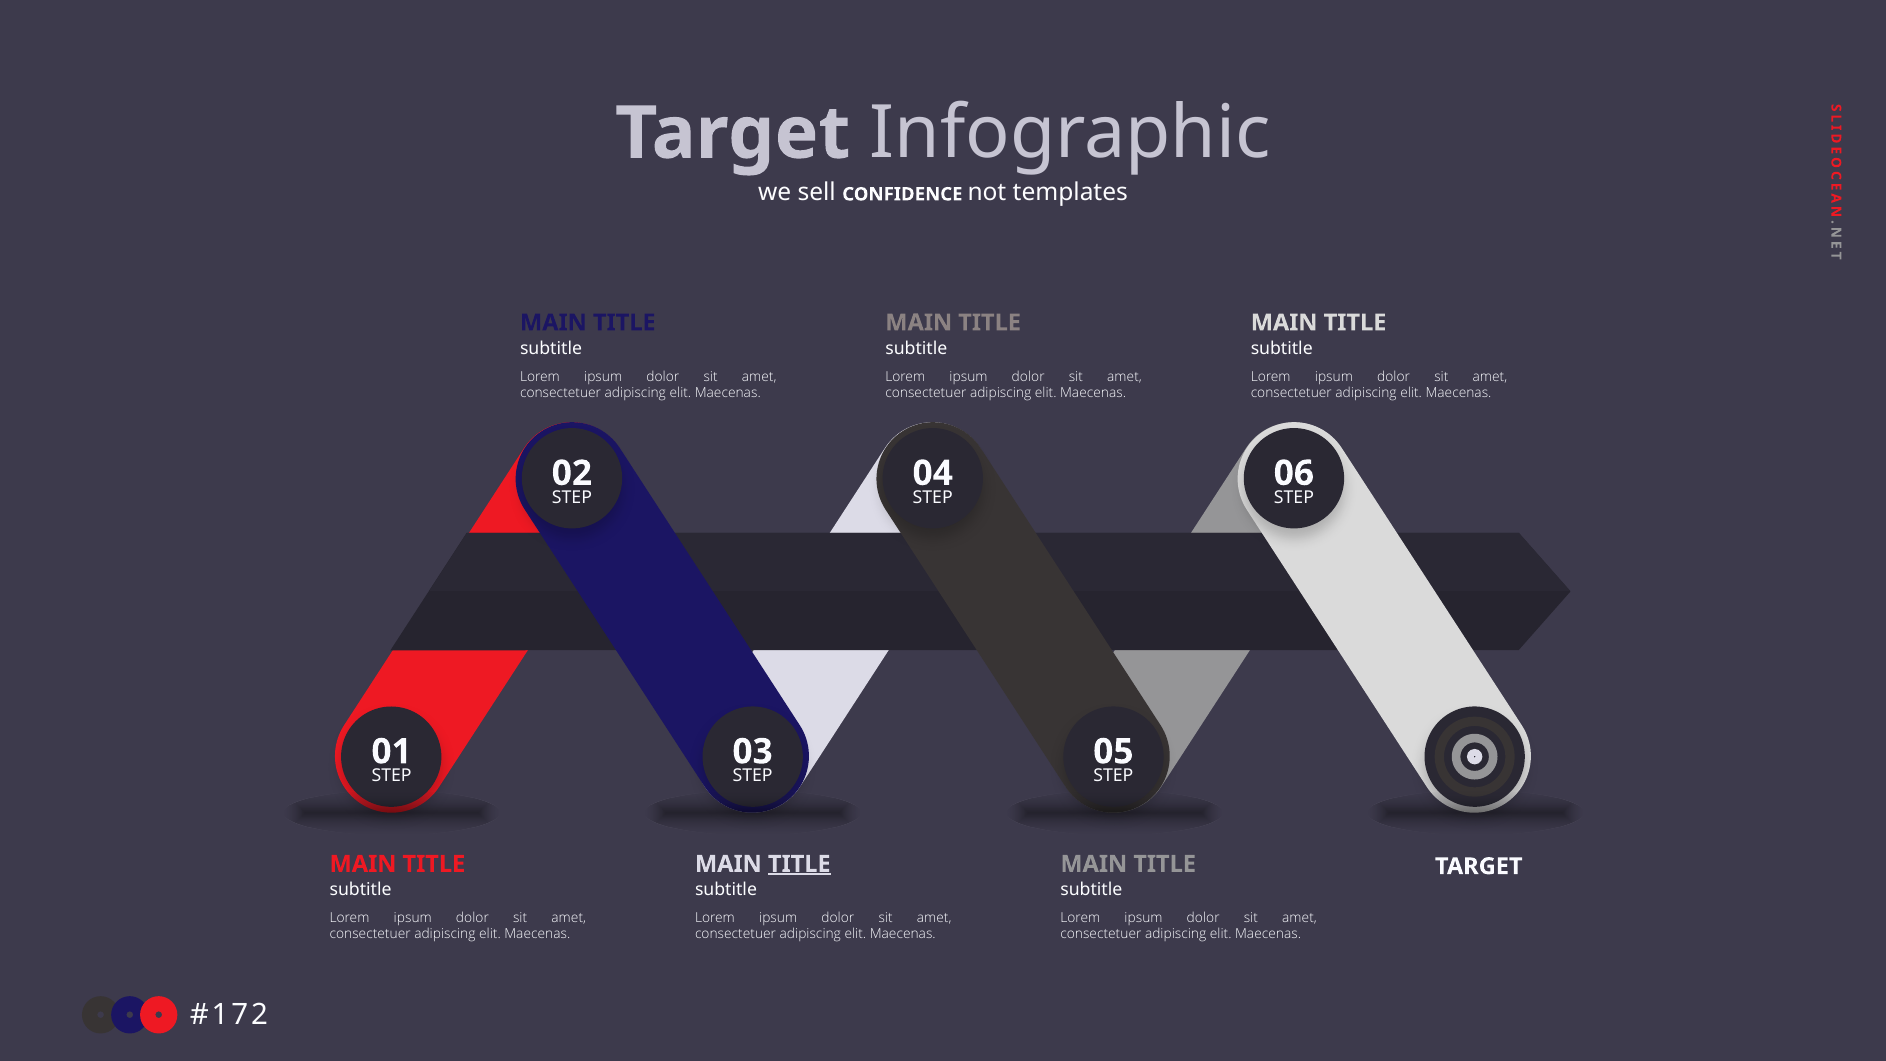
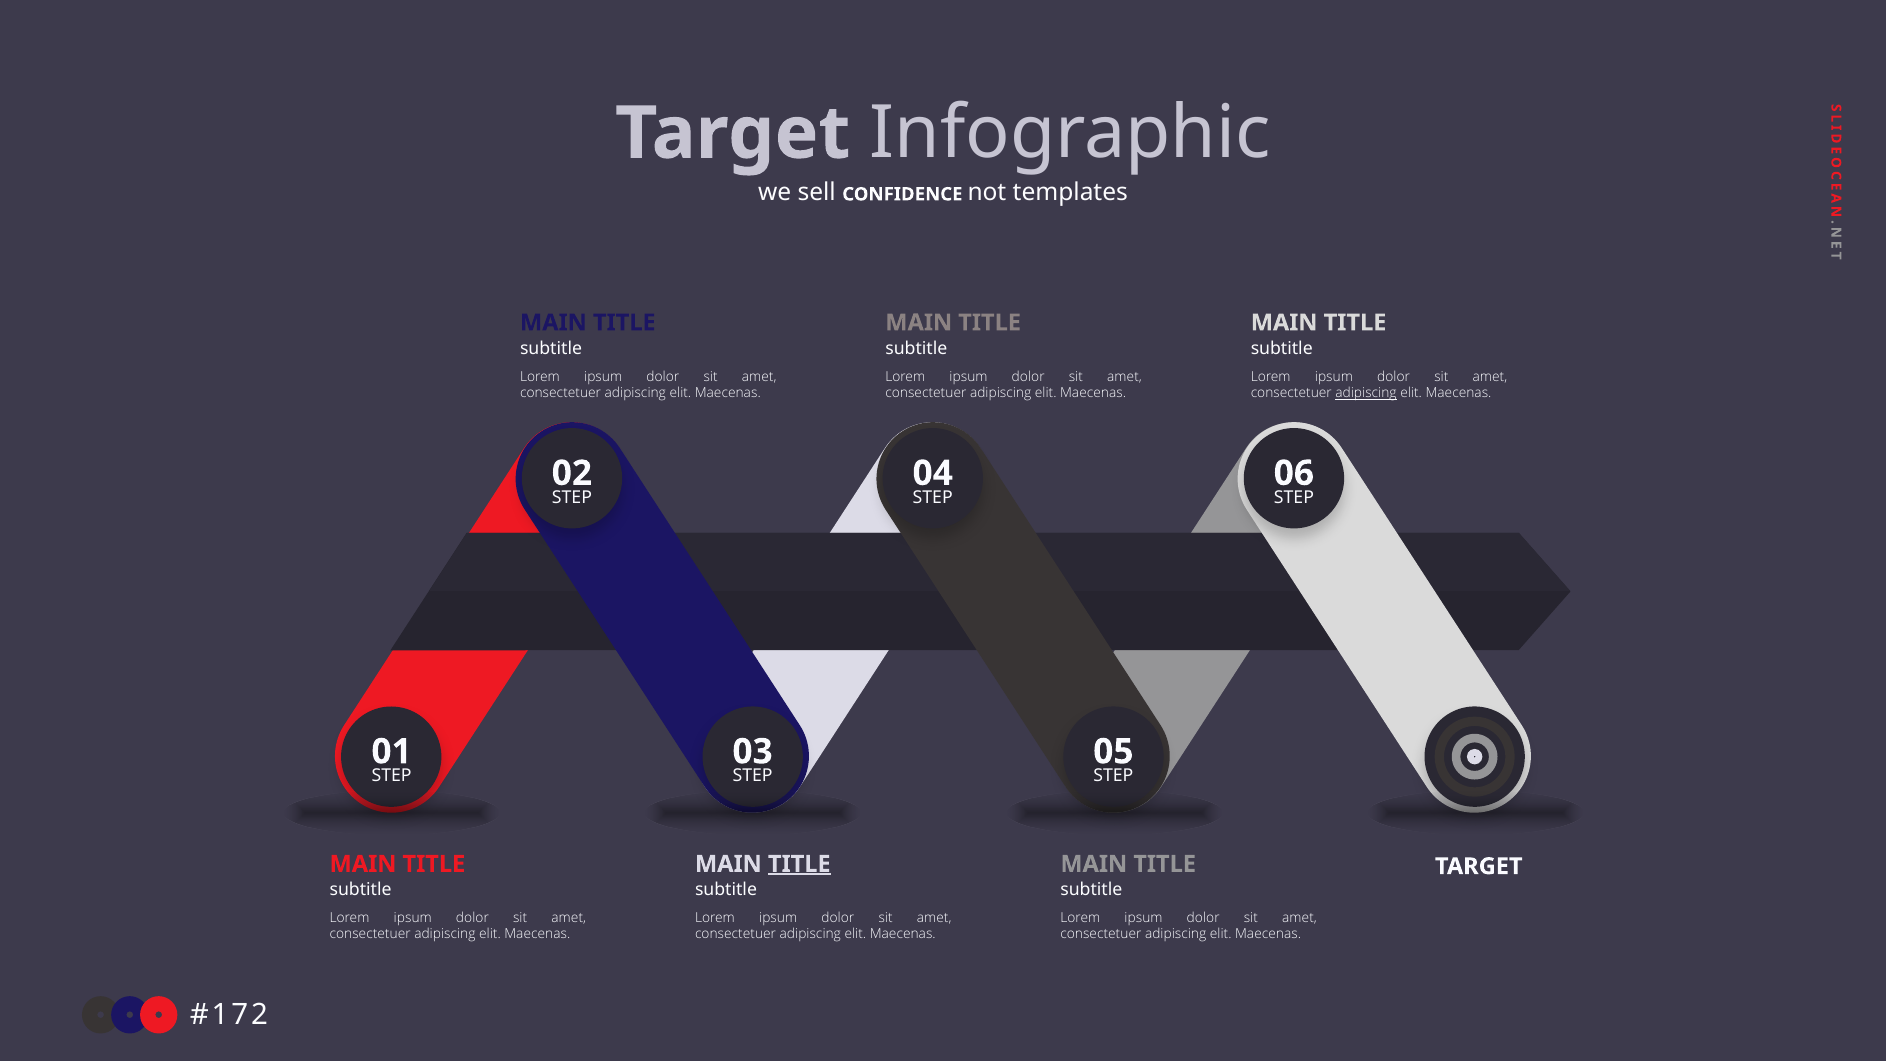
adipiscing at (1366, 393) underline: none -> present
